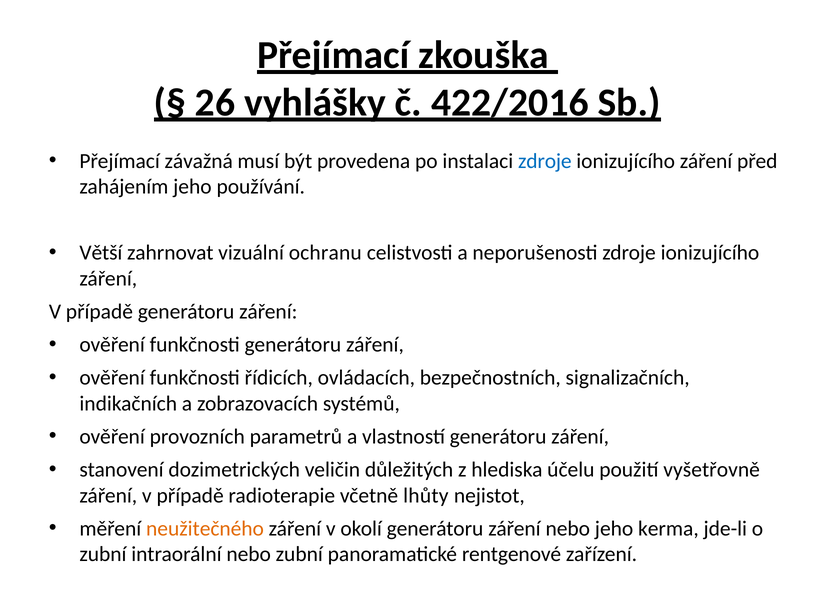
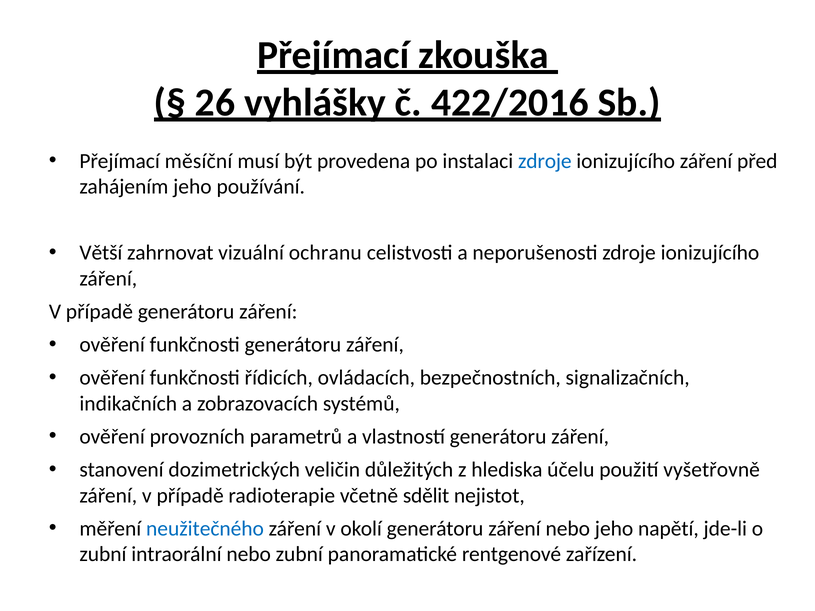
závažná: závažná -> měsíční
lhůty: lhůty -> sdělit
neužitečného colour: orange -> blue
kerma: kerma -> napětí
